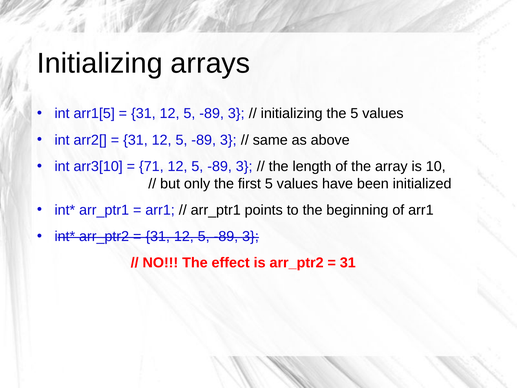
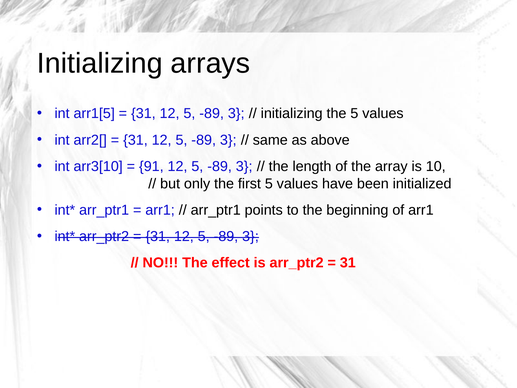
71: 71 -> 91
